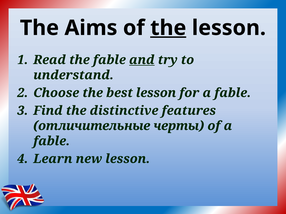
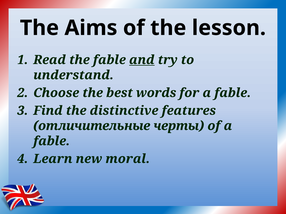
the at (168, 28) underline: present -> none
best lesson: lesson -> words
new lesson: lesson -> moral
